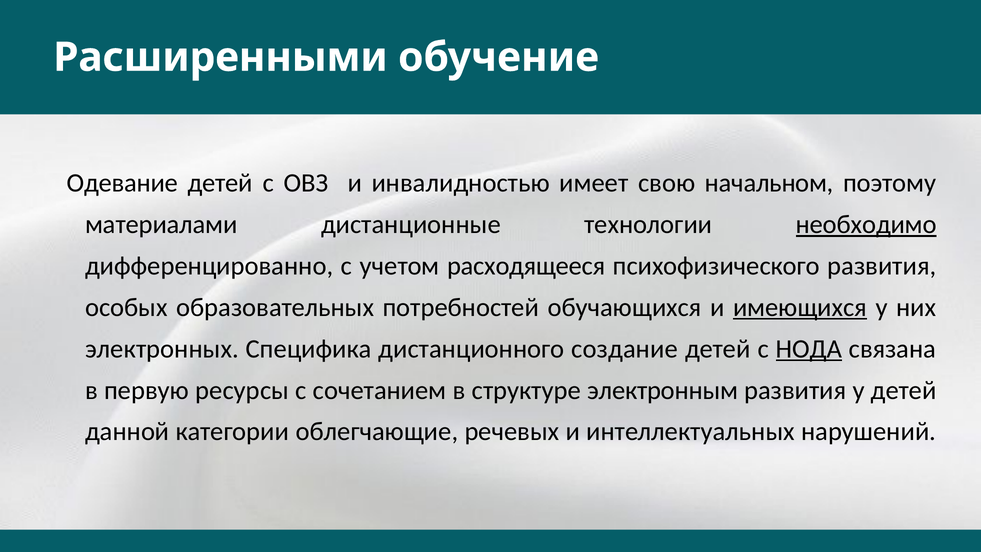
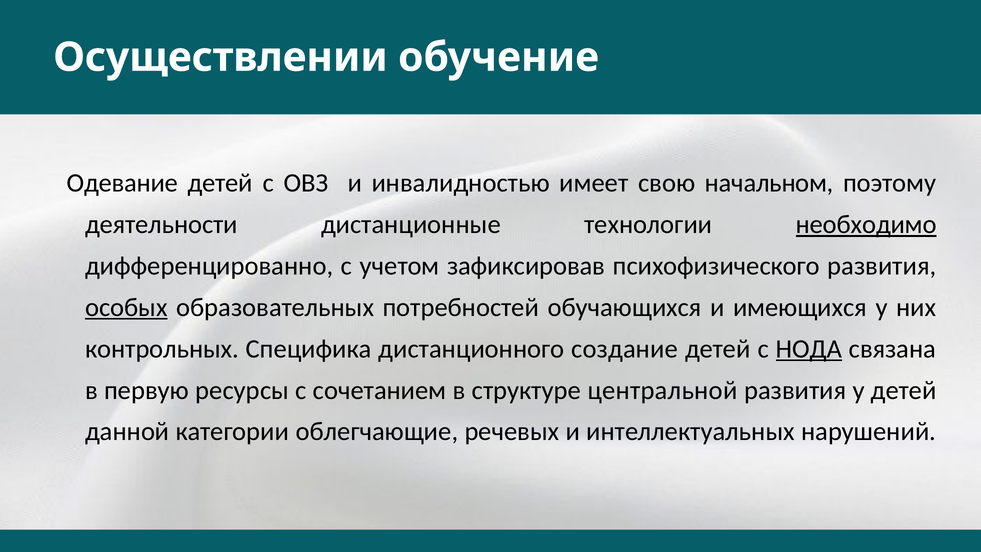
Расширенными: Расширенными -> Осуществлении
материалами: материалами -> деятельности
расходящееся: расходящееся -> зафиксировав
особых underline: none -> present
имеющихся underline: present -> none
электронных: электронных -> контрольных
электронным: электронным -> центральной
